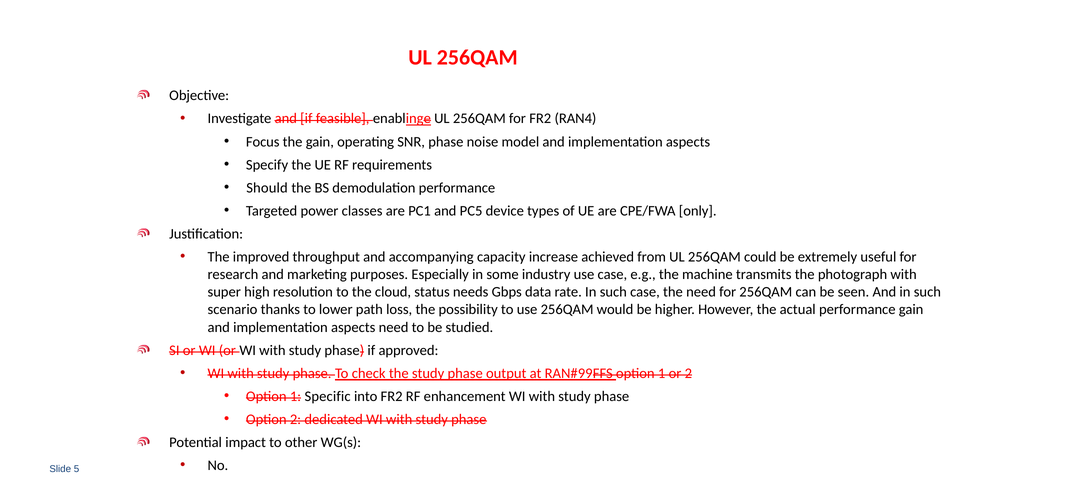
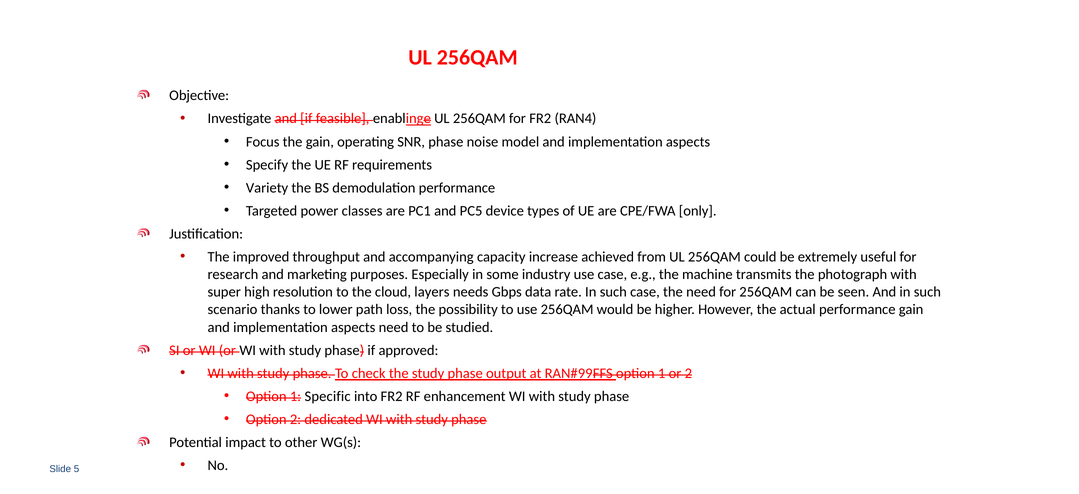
Should: Should -> Variety
status: status -> layers
